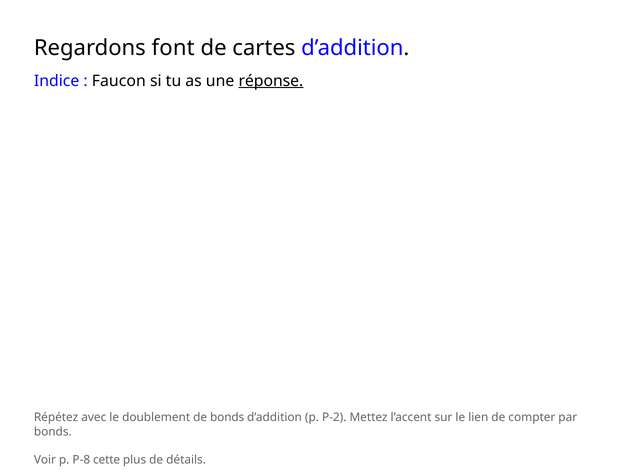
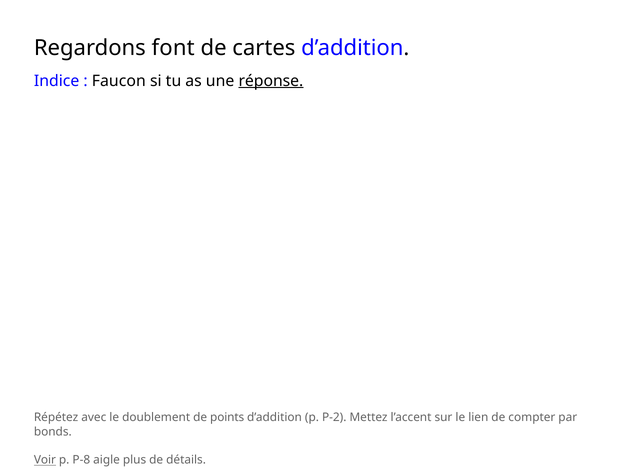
de bonds: bonds -> points
Voir underline: none -> present
cette: cette -> aigle
